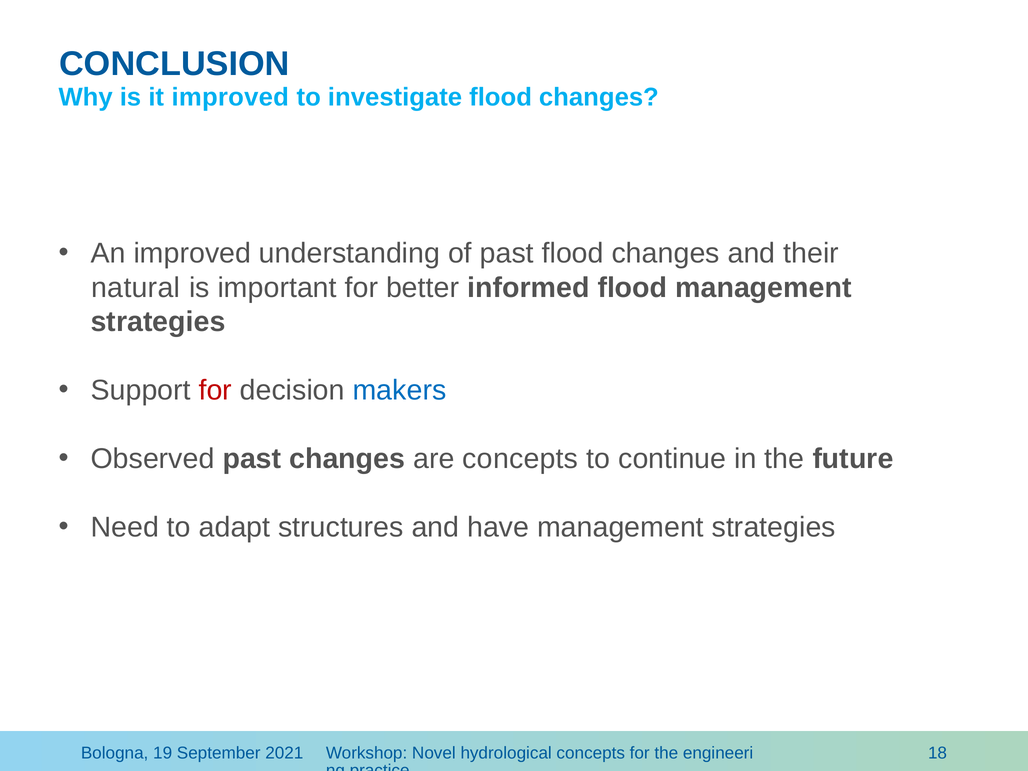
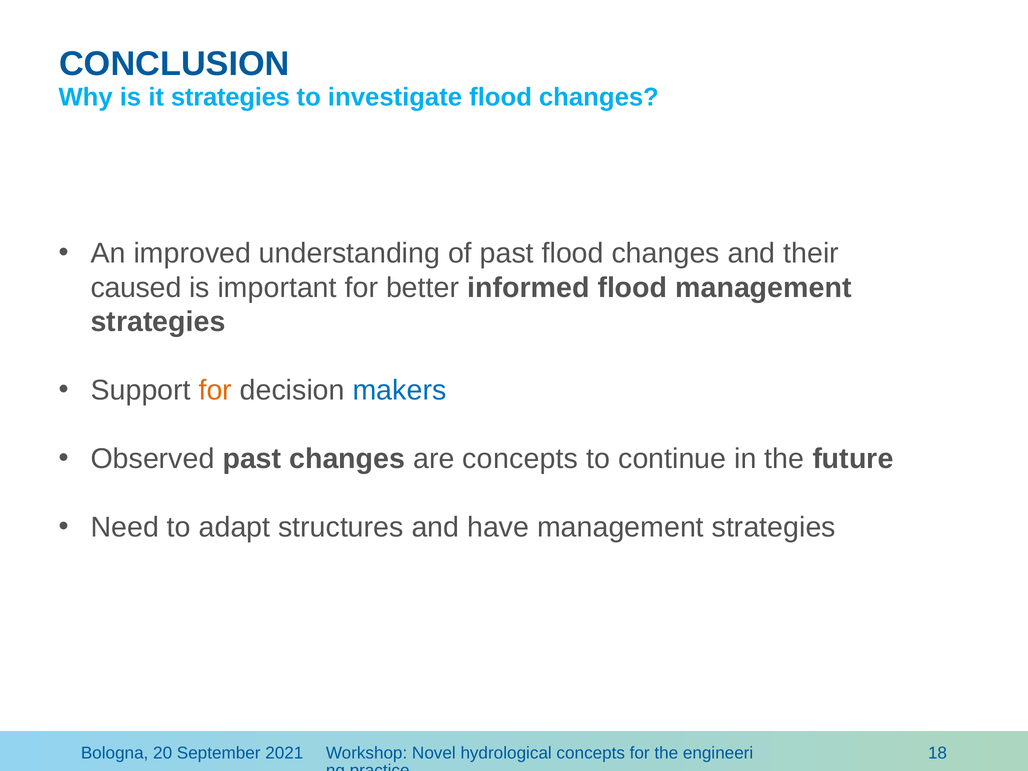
it improved: improved -> strategies
natural: natural -> caused
for at (215, 390) colour: red -> orange
19: 19 -> 20
